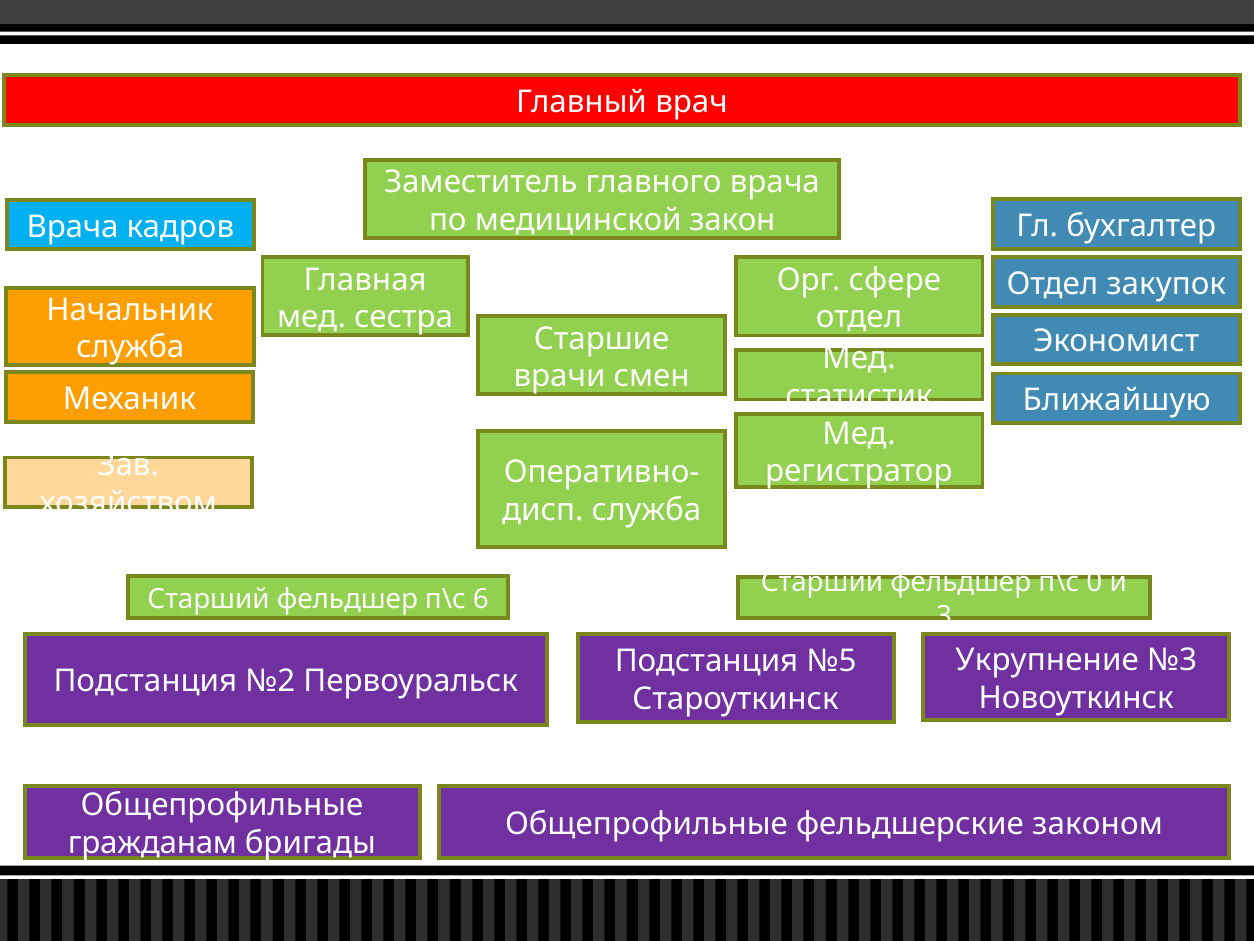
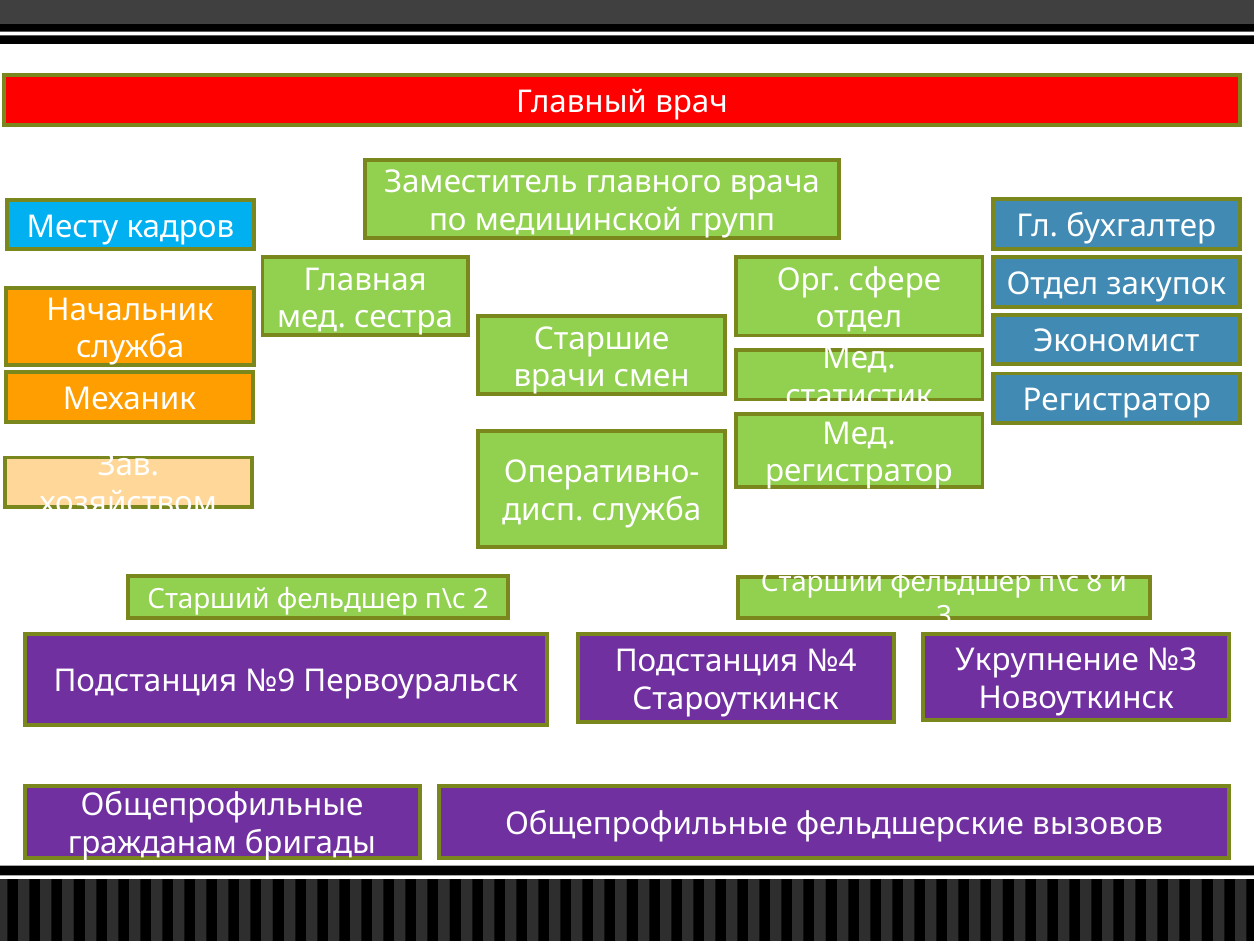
закон: закон -> групп
Врача at (73, 227): Врача -> Месту
Ближайшую at (1117, 400): Ближайшую -> Регистратор
0: 0 -> 8
6: 6 -> 2
№5: №5 -> №4
№2: №2 -> №9
законом: законом -> вызовов
